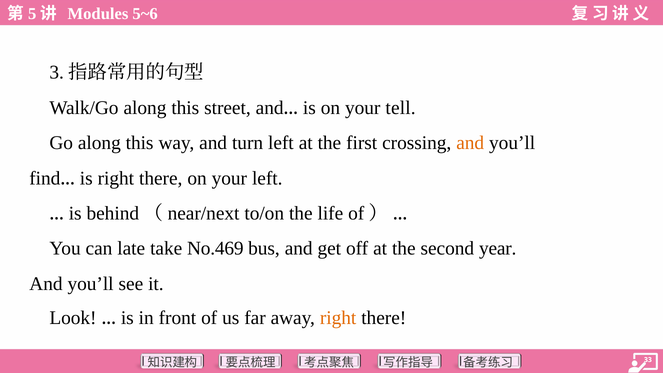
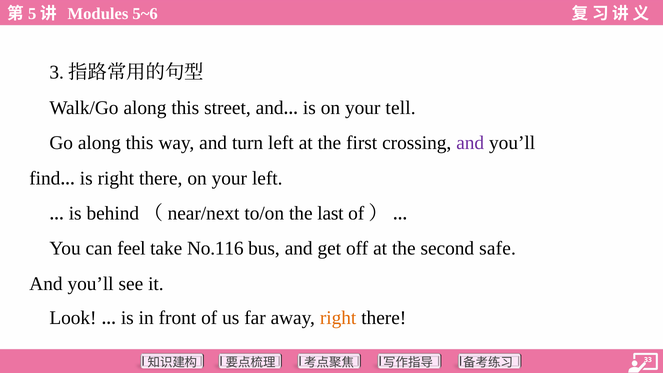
and at (470, 143) colour: orange -> purple
life: life -> last
late: late -> feel
No.469: No.469 -> No.116
year: year -> safe
